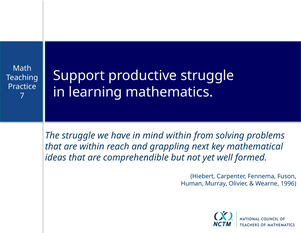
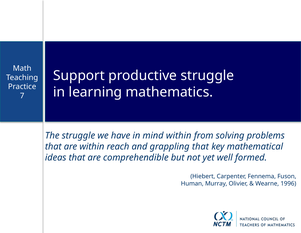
grappling next: next -> that
